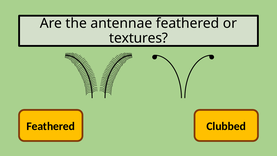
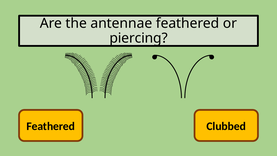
textures: textures -> piercing
